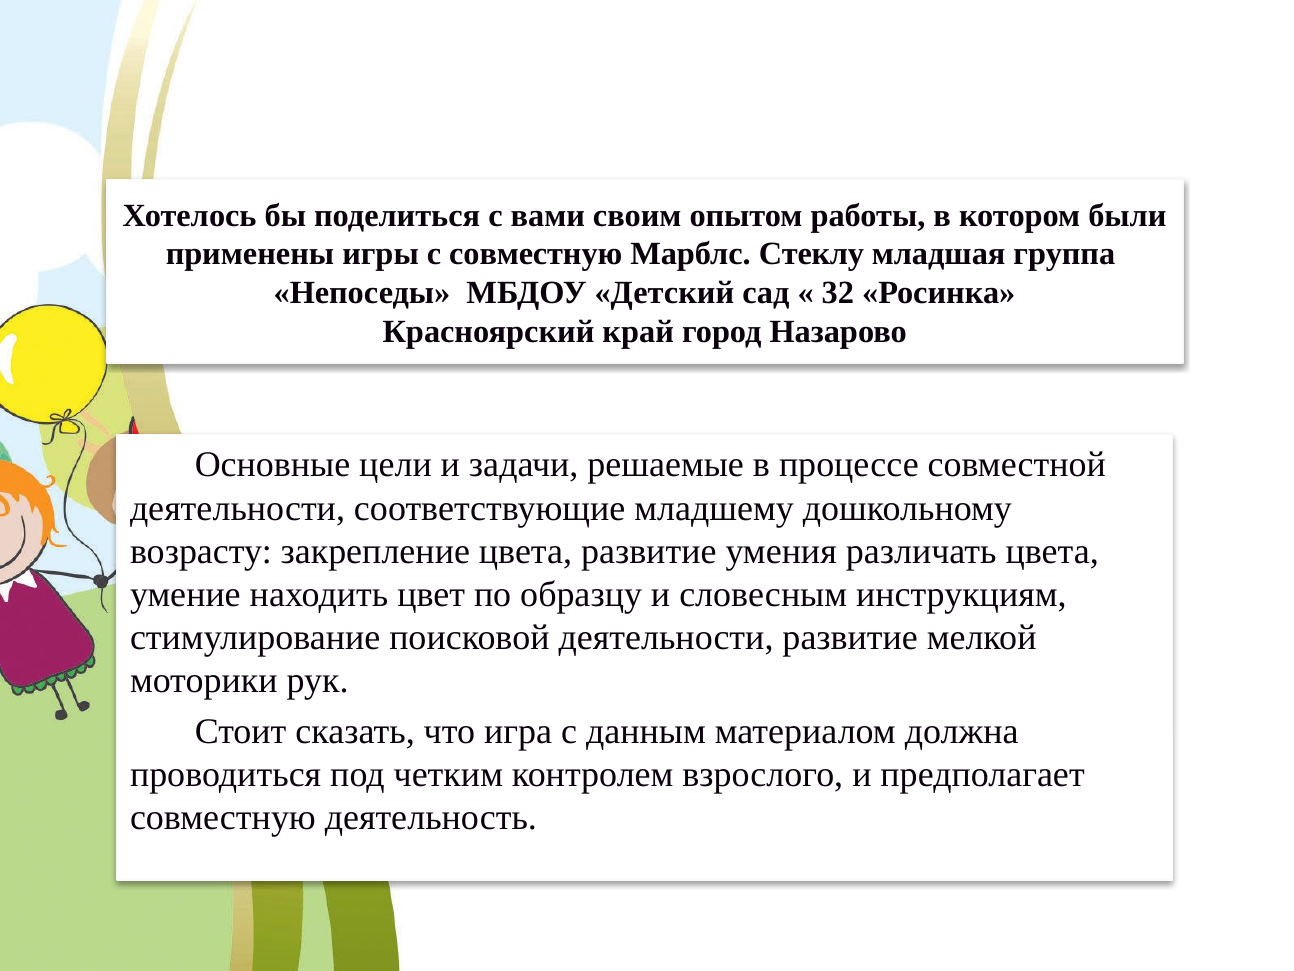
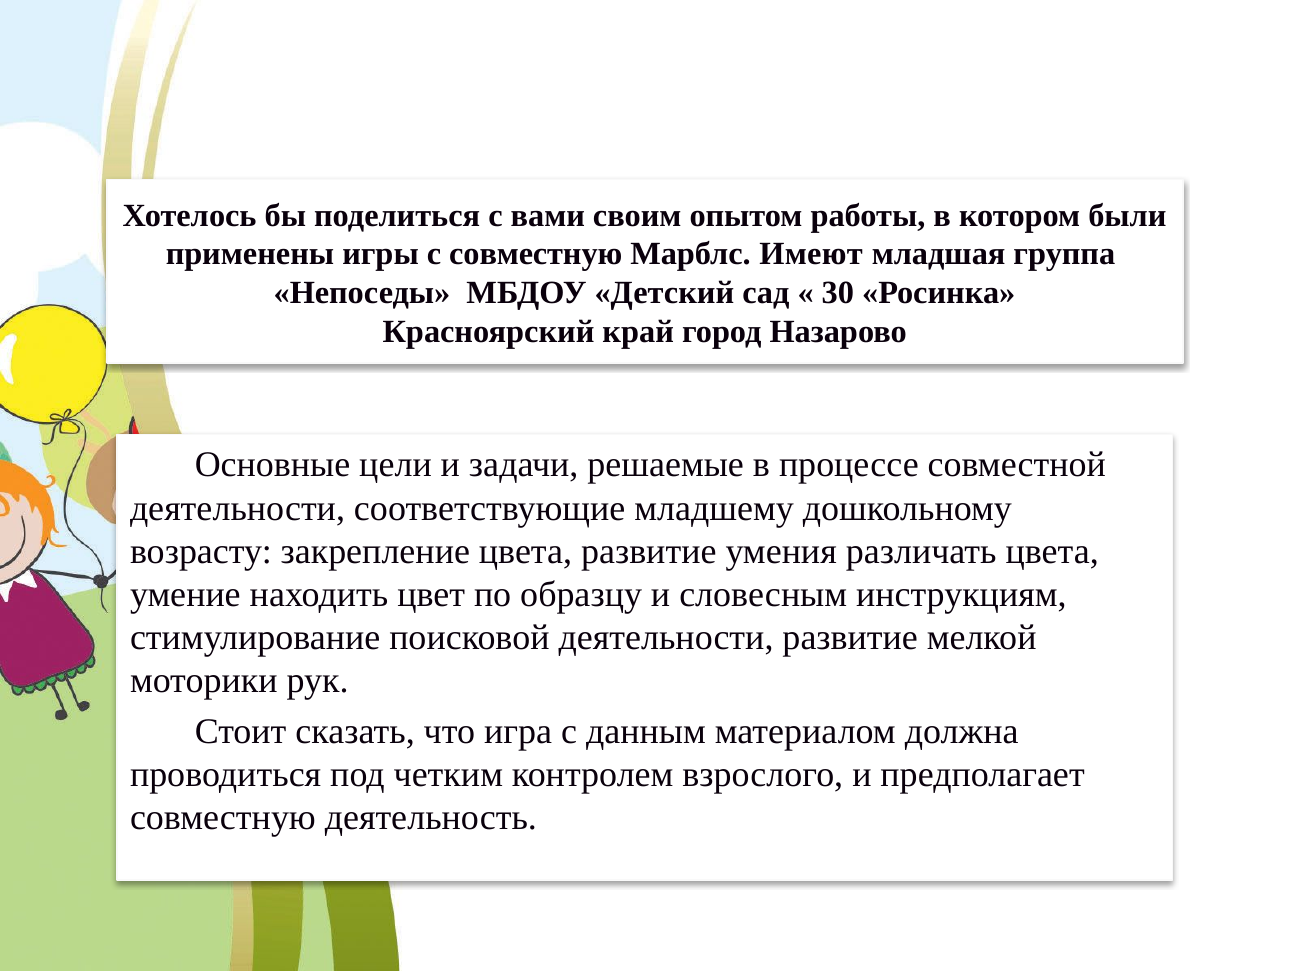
Стеклу: Стеклу -> Имеют
32: 32 -> 30
